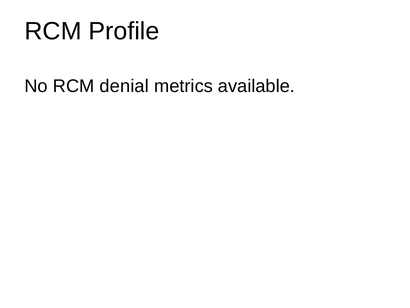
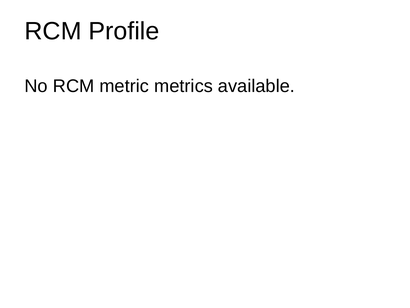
denial: denial -> metric
